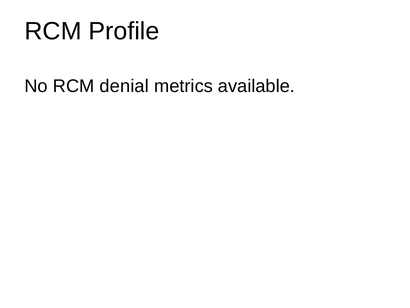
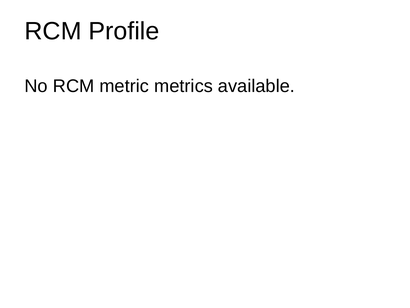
denial: denial -> metric
